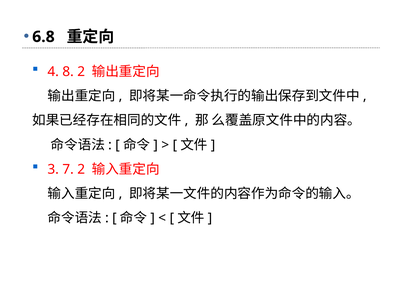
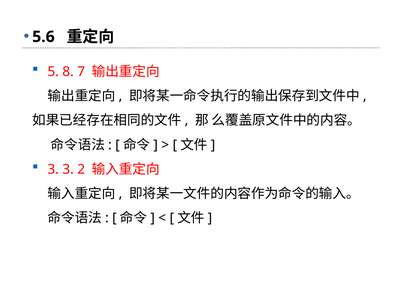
6.8: 6.8 -> 5.6
4: 4 -> 5
8 2: 2 -> 7
3 7: 7 -> 3
